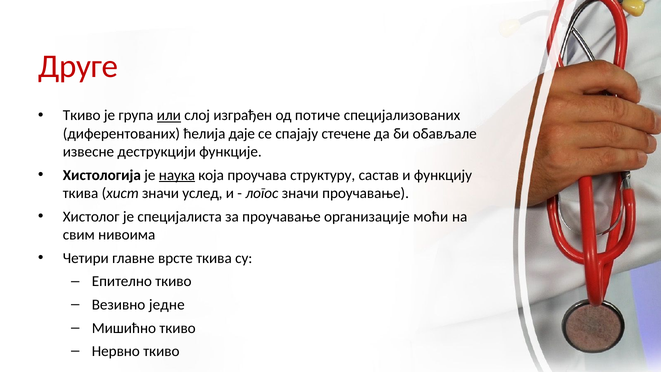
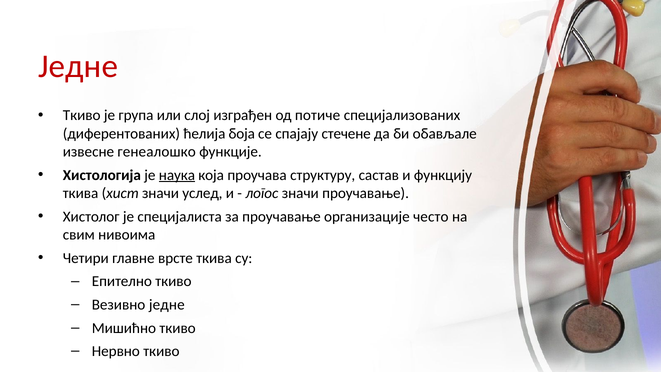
Друге at (78, 66): Друге -> Једне
или underline: present -> none
даје: даје -> боја
деструкцији: деструкцији -> генеалошко
моћи: моћи -> често
